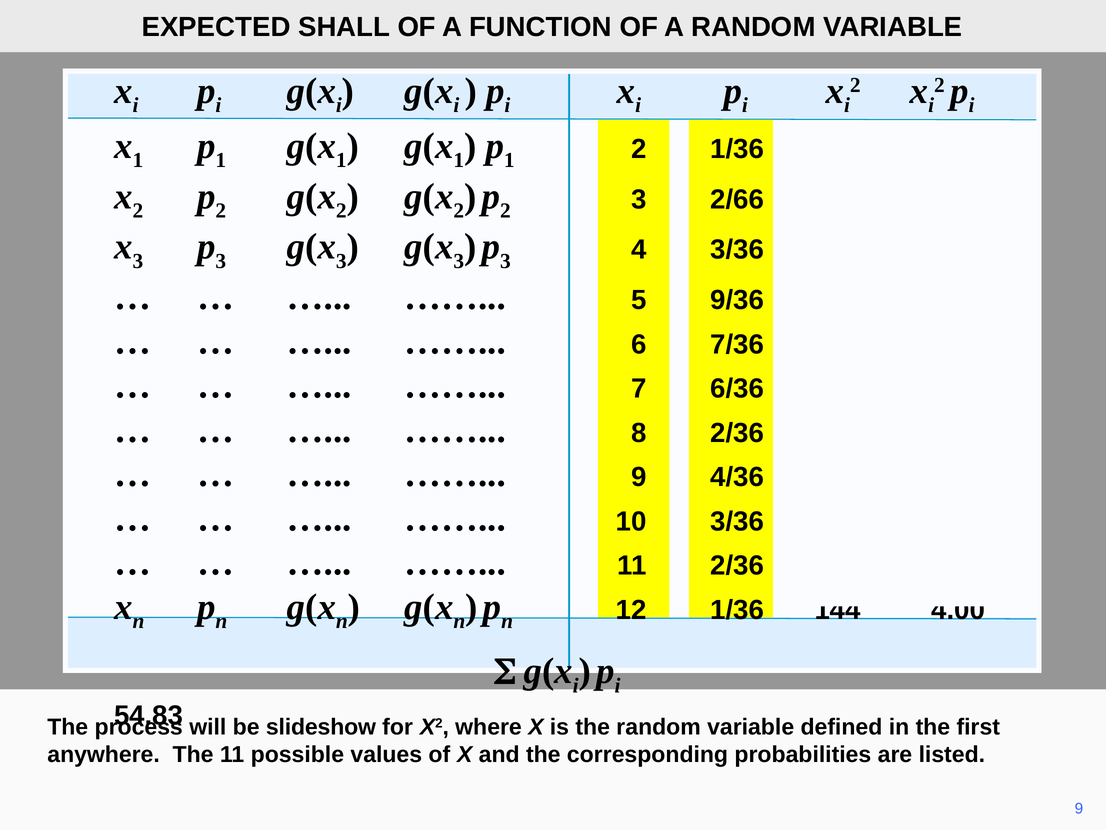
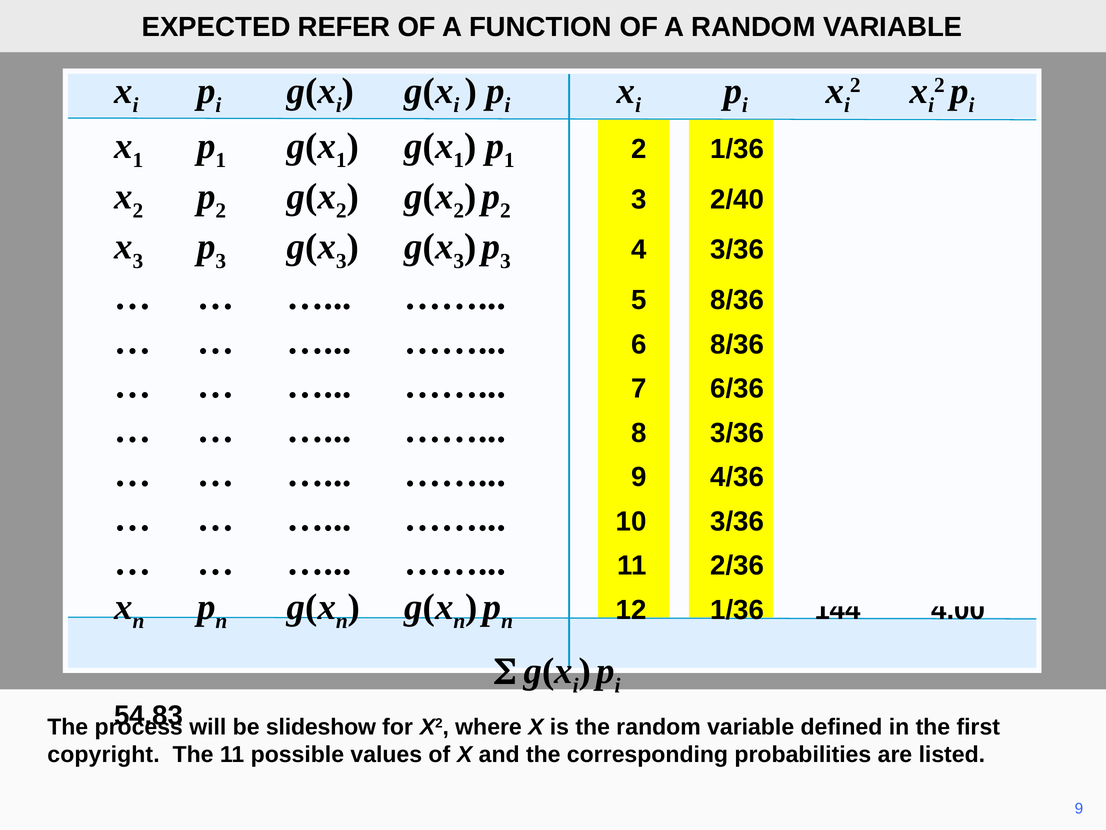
SHALL: SHALL -> REFER
2/66: 2/66 -> 2/40
5 9/36: 9/36 -> 8/36
6 7/36: 7/36 -> 8/36
8 2/36: 2/36 -> 3/36
anywhere: anywhere -> copyright
